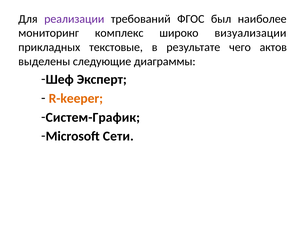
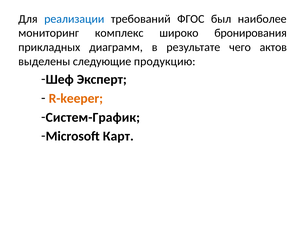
реализации colour: purple -> blue
визуализации: визуализации -> бронирования
текстовые: текстовые -> диаграмм
диаграммы: диаграммы -> продукцию
Сети: Сети -> Карт
